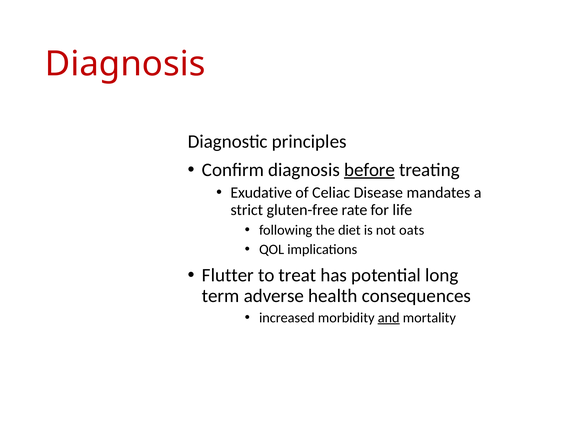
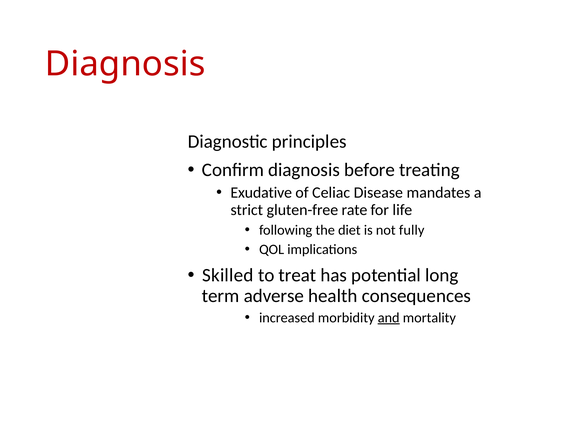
before underline: present -> none
oats: oats -> fully
Flutter: Flutter -> Skilled
